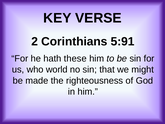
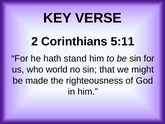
5:91: 5:91 -> 5:11
these: these -> stand
